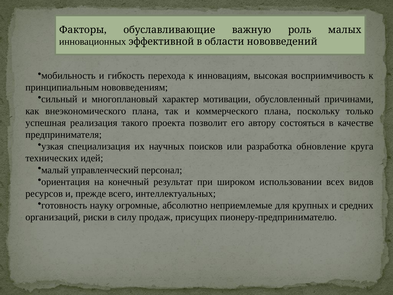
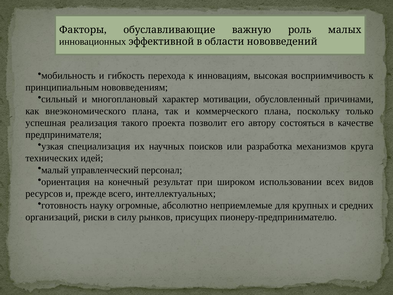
обновление: обновление -> механизмов
продаж: продаж -> рынков
